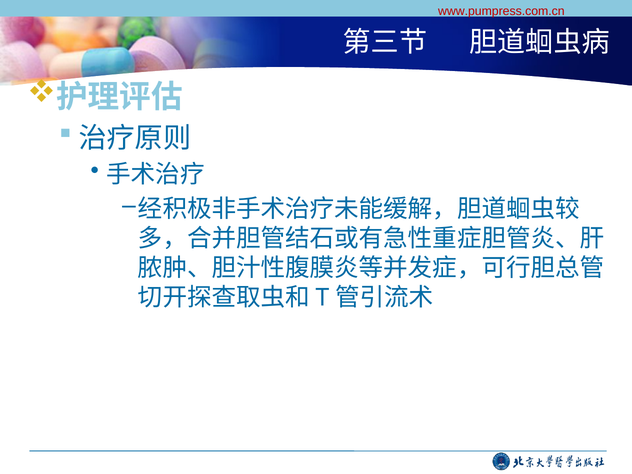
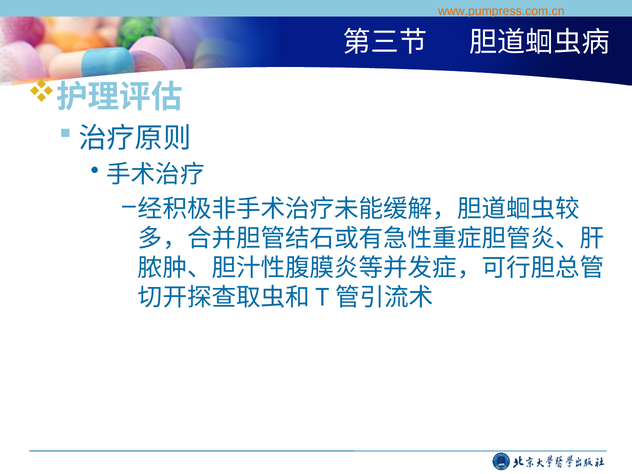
www.pumpress.com.cn colour: red -> orange
